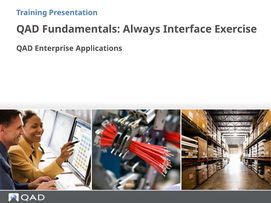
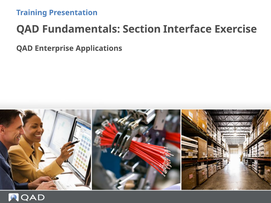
Always: Always -> Section
